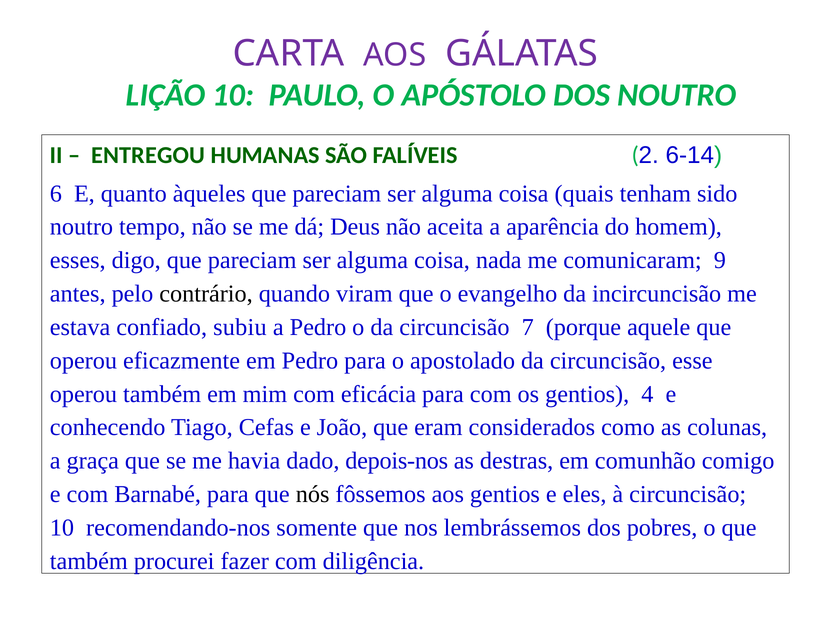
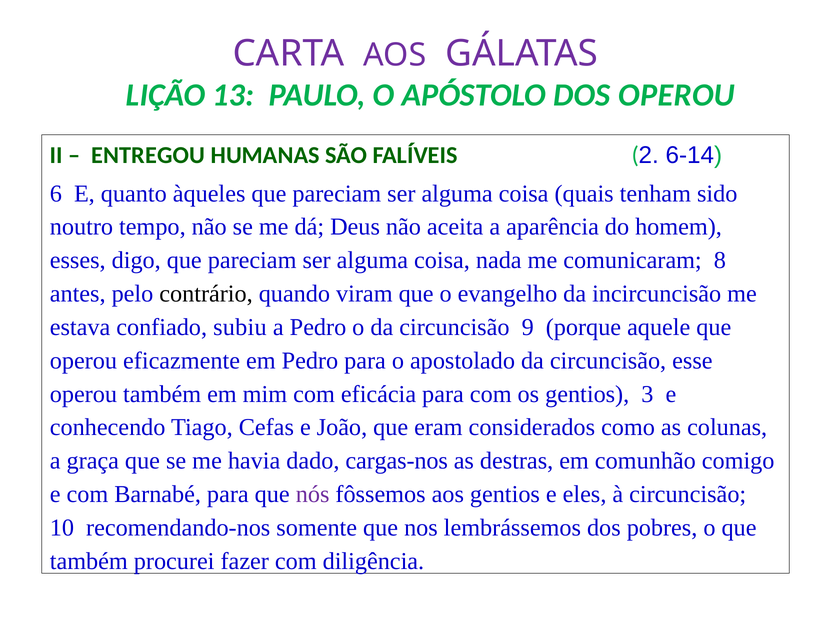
LIÇÃO 10: 10 -> 13
DOS NOUTRO: NOUTRO -> OPEROU
9: 9 -> 8
7: 7 -> 9
4: 4 -> 3
depois-nos: depois-nos -> cargas-nos
nós colour: black -> purple
